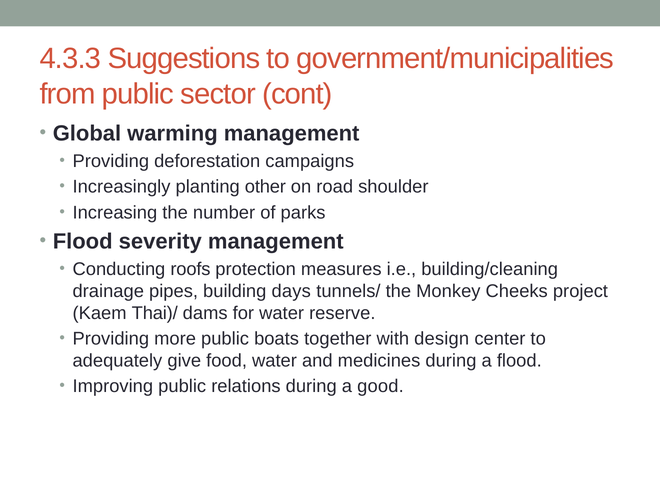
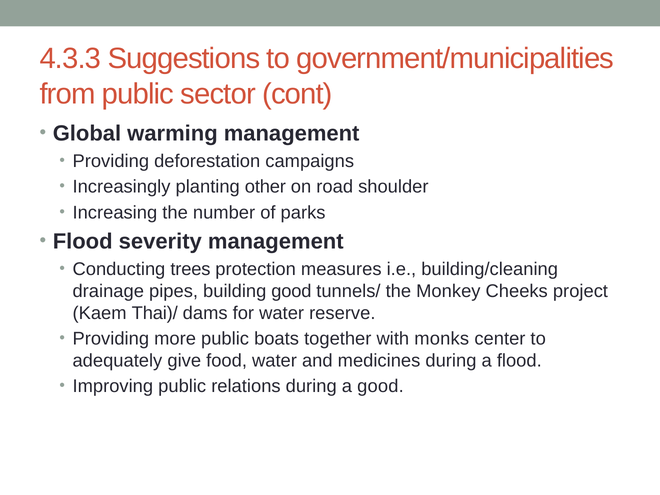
roofs: roofs -> trees
building days: days -> good
design: design -> monks
